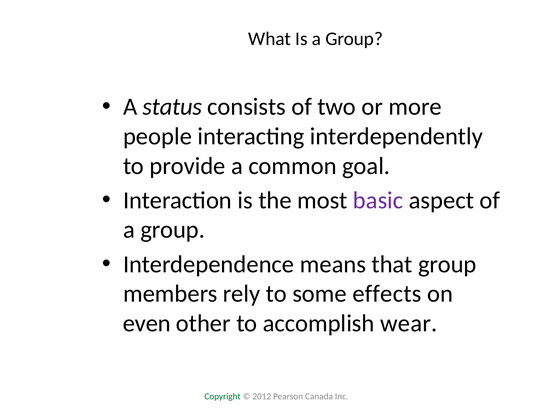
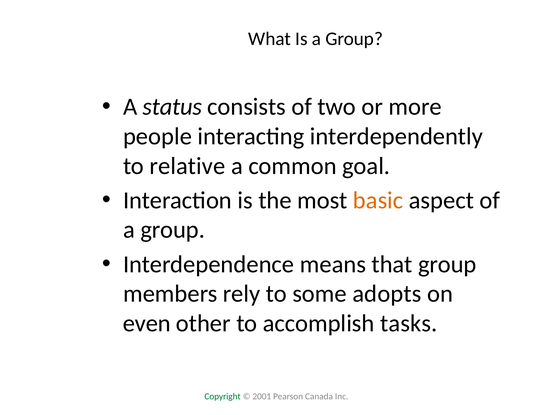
provide: provide -> relative
basic colour: purple -> orange
effects: effects -> adopts
wear: wear -> tasks
2012: 2012 -> 2001
